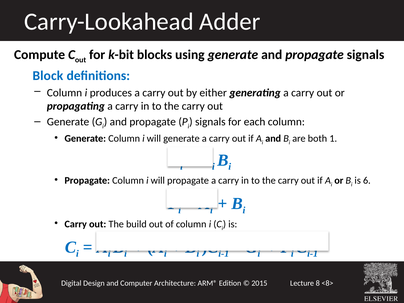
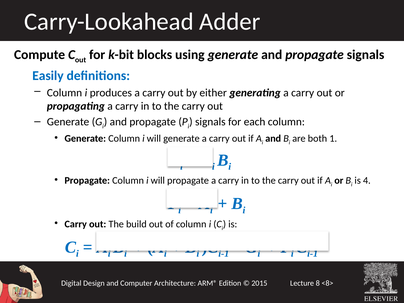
Block: Block -> Easily
6: 6 -> 4
